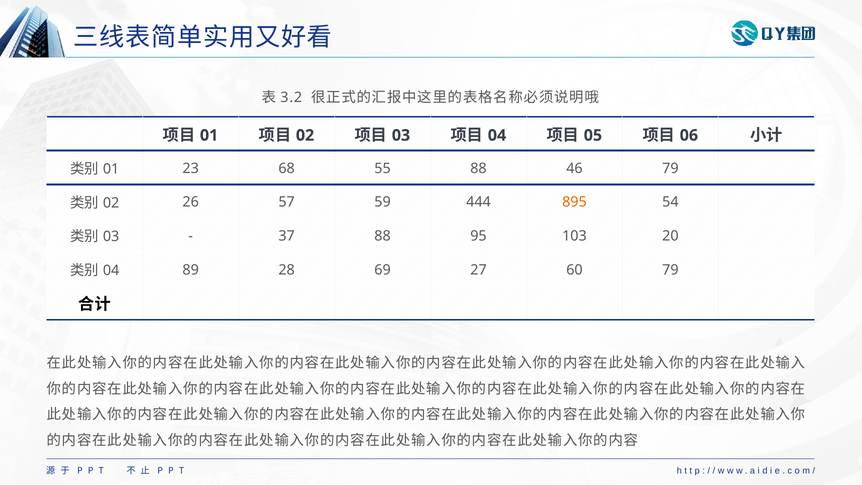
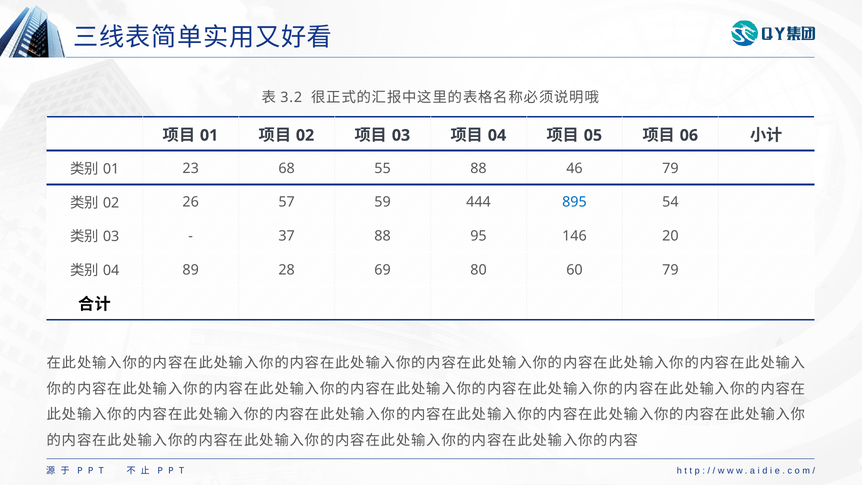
895 colour: orange -> blue
103: 103 -> 146
27: 27 -> 80
